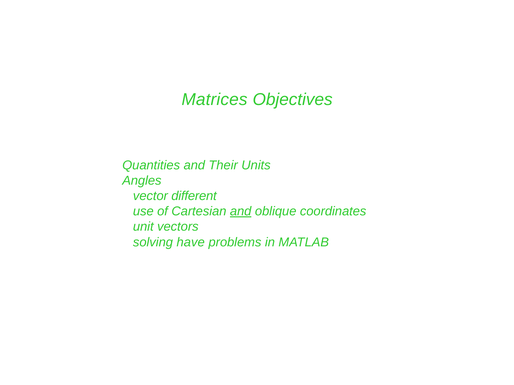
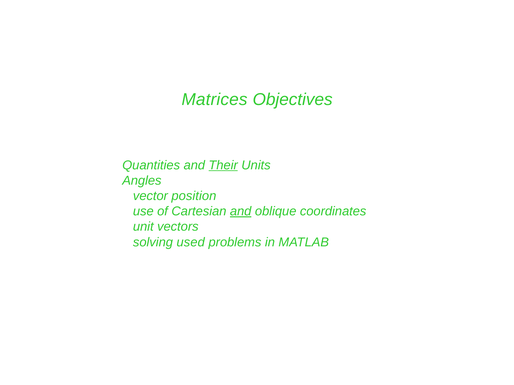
Their underline: none -> present
different: different -> position
have: have -> used
